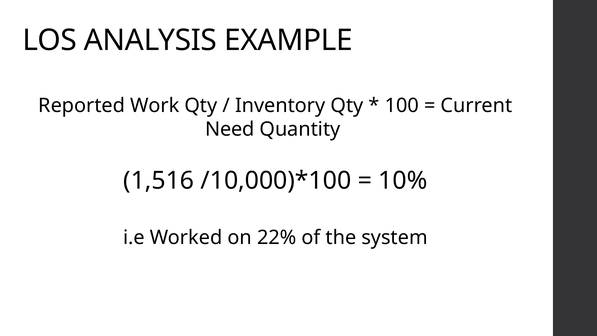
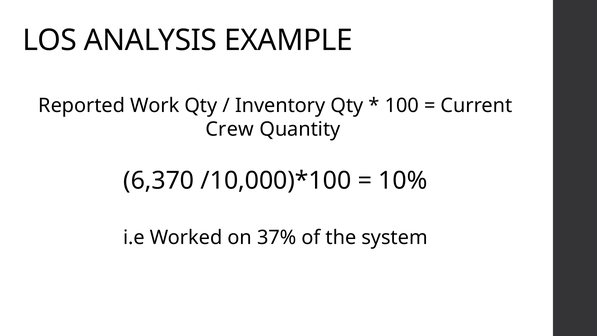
Need: Need -> Crew
1,516: 1,516 -> 6,370
22%: 22% -> 37%
